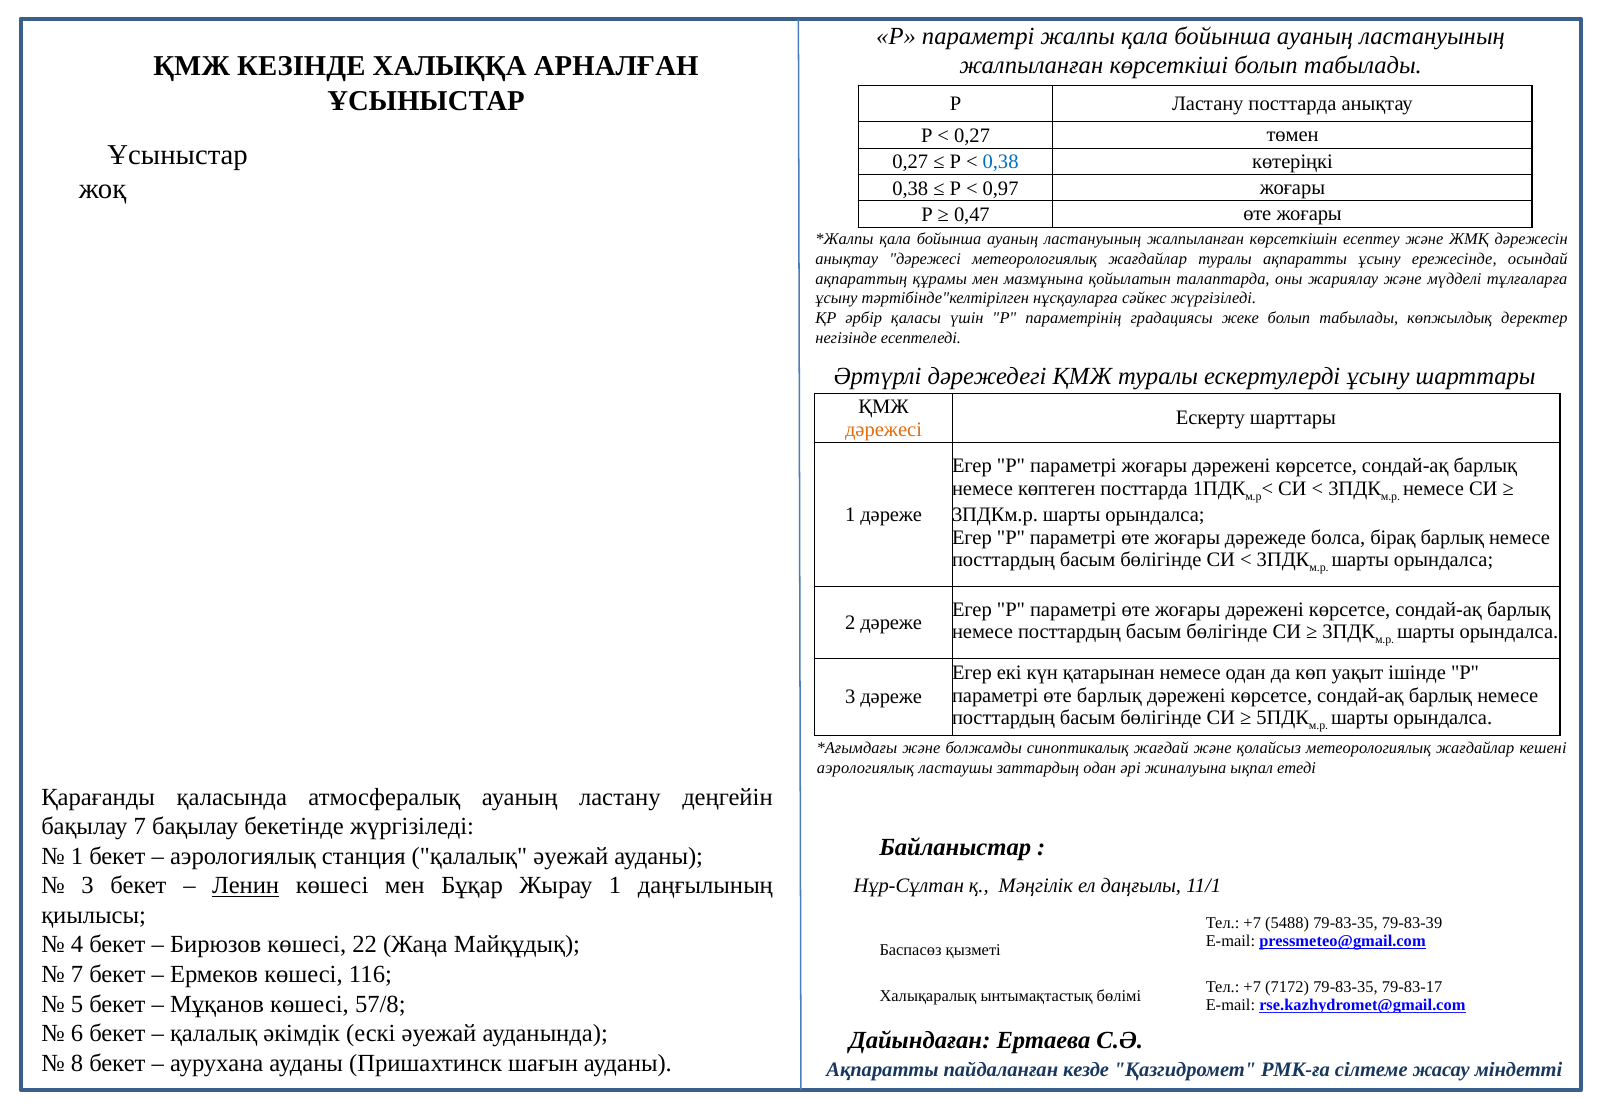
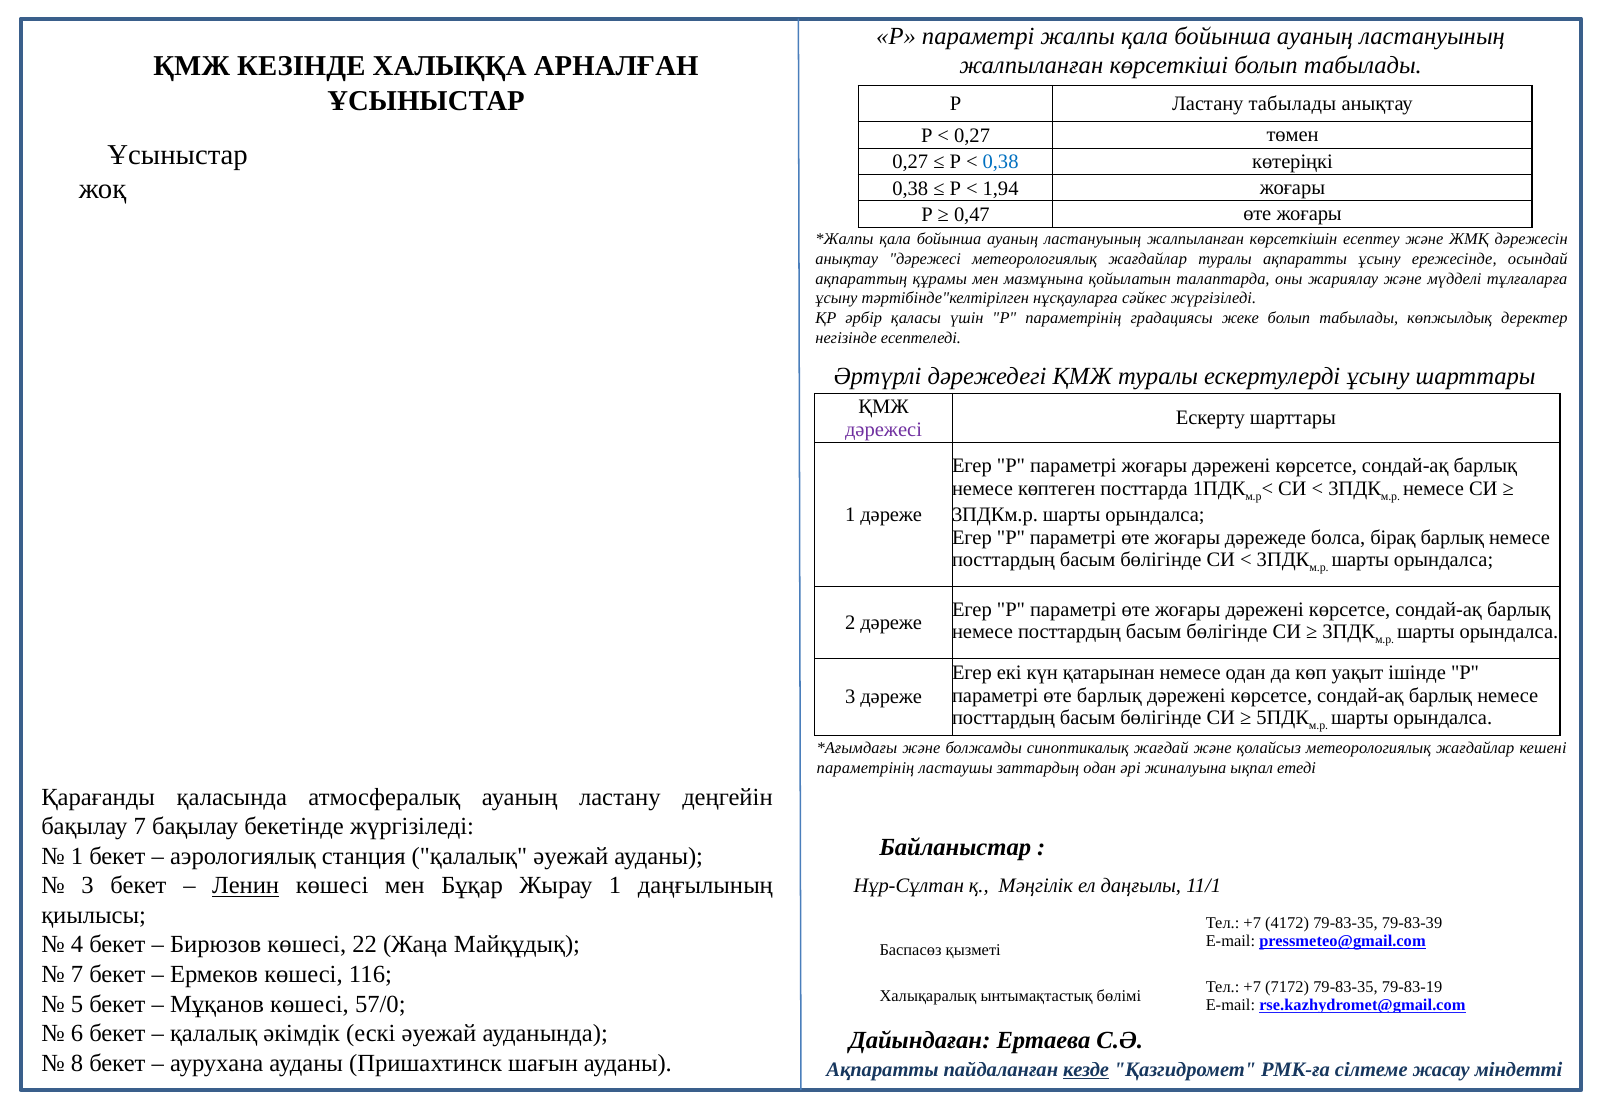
Ластану посттарда: посттарда -> табылады
0,97: 0,97 -> 1,94
дәрежесі at (883, 429) colour: orange -> purple
аэрологиялық at (866, 768): аэрологиялық -> параметрінің
5488: 5488 -> 4172
79-83-17: 79-83-17 -> 79-83-19
57/8: 57/8 -> 57/0
кезде underline: none -> present
